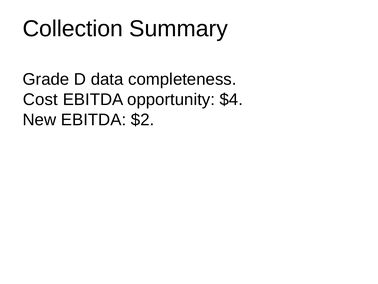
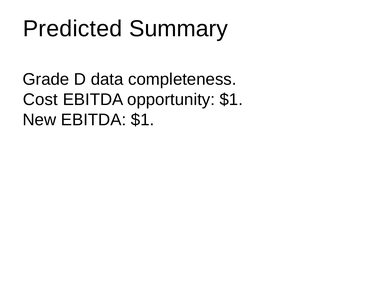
Collection: Collection -> Predicted
opportunity $4: $4 -> $1
EBITDA $2: $2 -> $1
